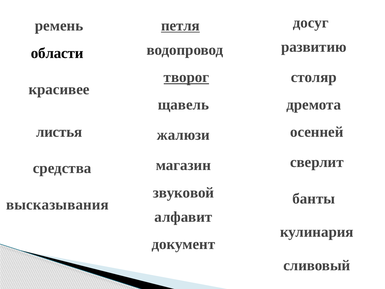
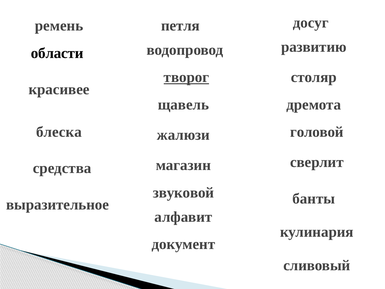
петля underline: present -> none
листья: листья -> блеска
осенней: осенней -> головой
высказывания: высказывания -> выразительное
